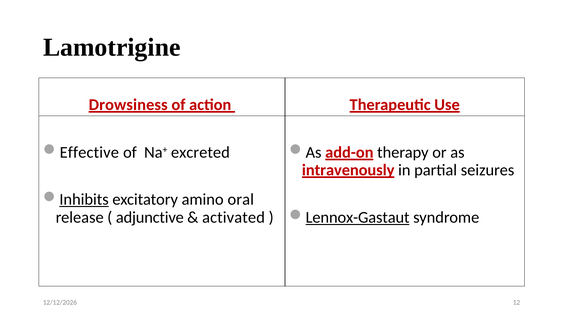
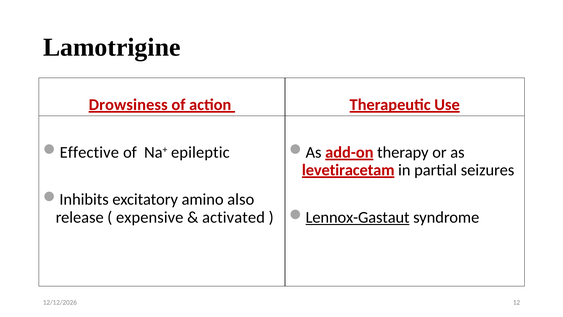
excreted: excreted -> epileptic
intravenously: intravenously -> levetiracetam
Inhibits underline: present -> none
oral: oral -> also
adjunctive: adjunctive -> expensive
